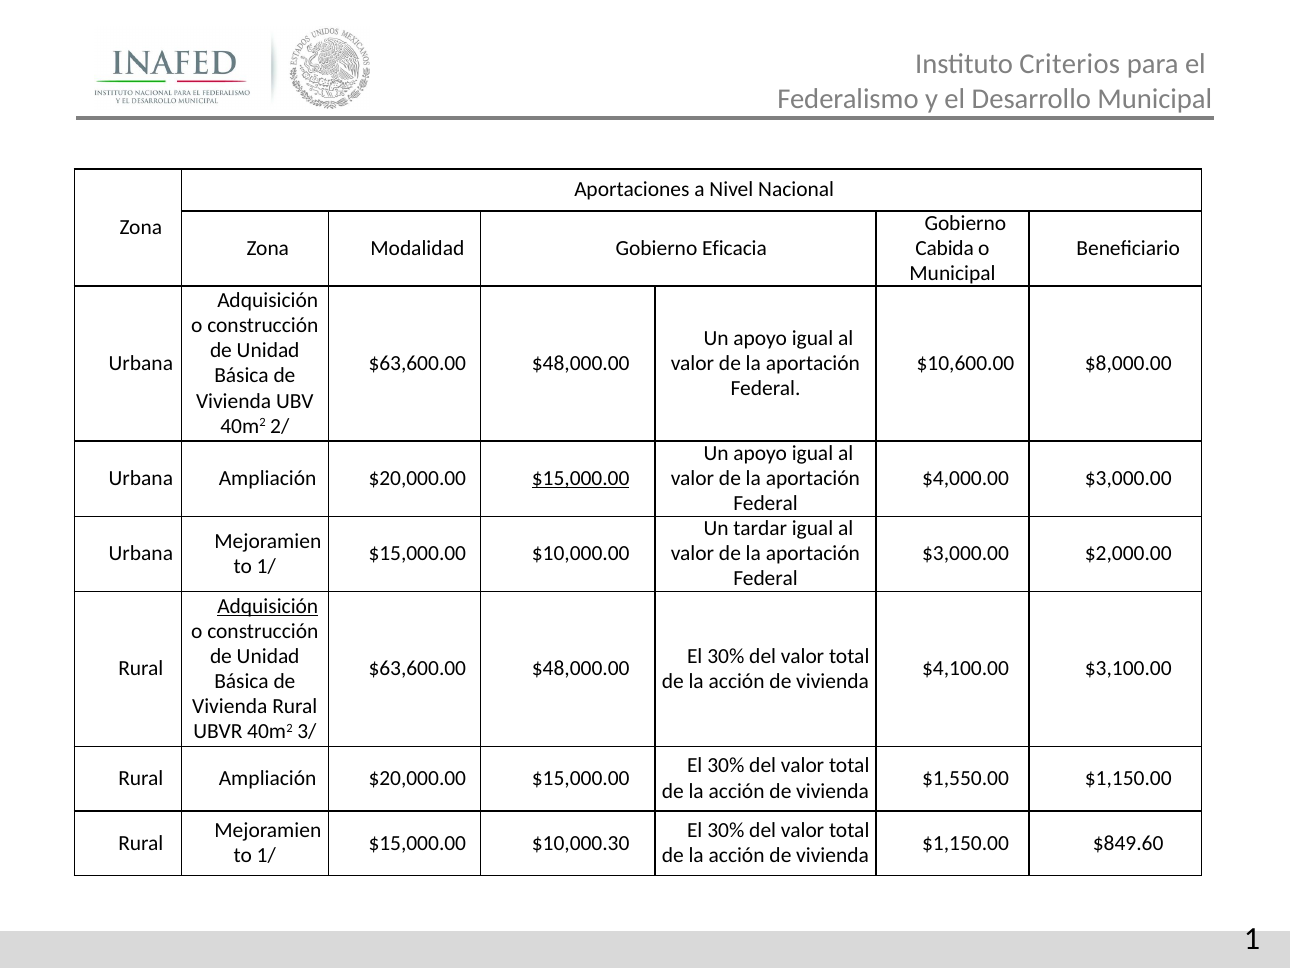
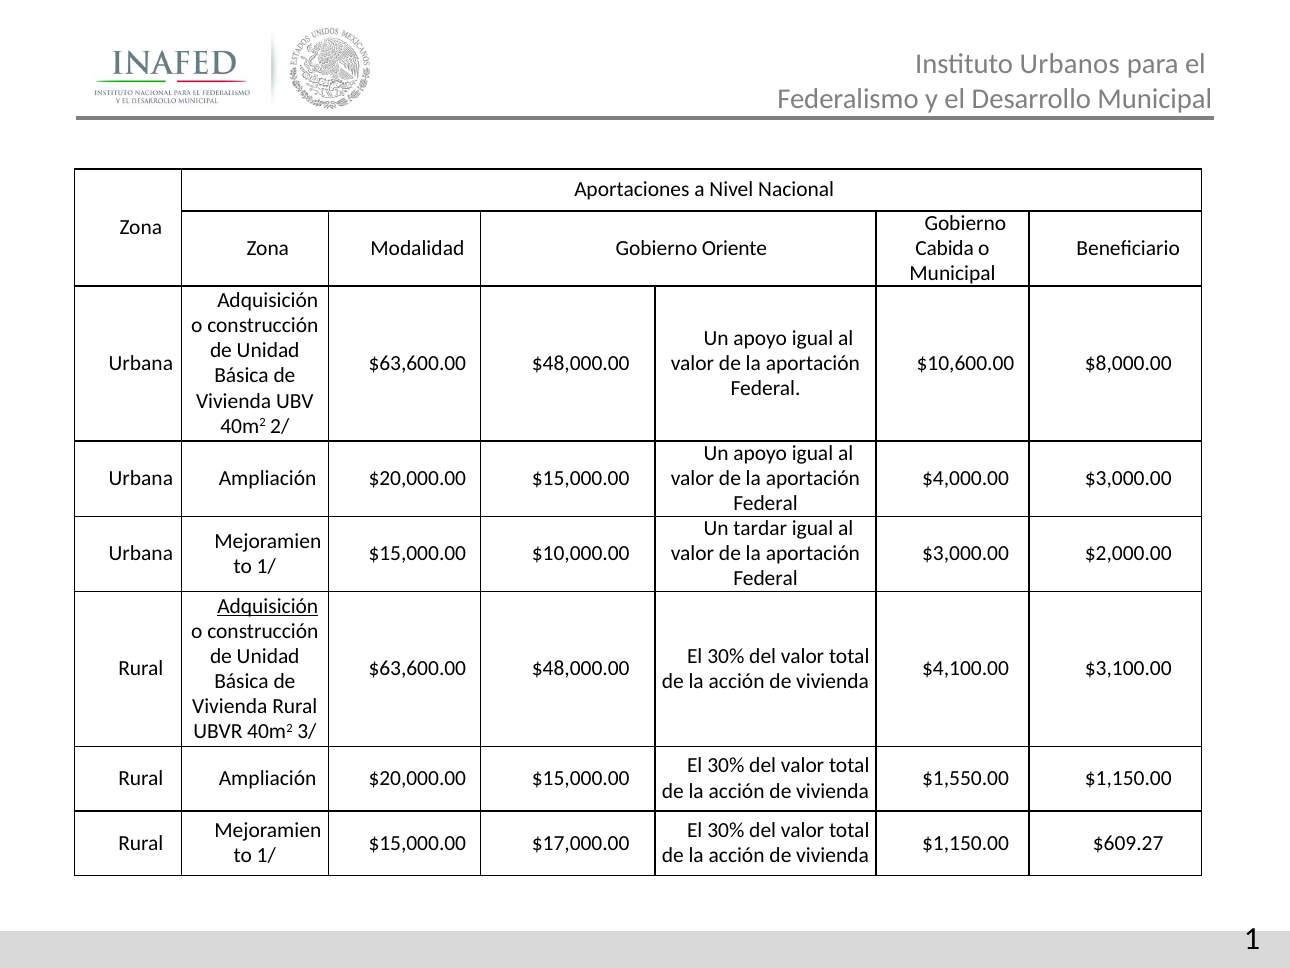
Criterios: Criterios -> Urbanos
Eficacia: Eficacia -> Oriente
$15,000.00 at (581, 478) underline: present -> none
$10,000.30: $10,000.30 -> $17,000.00
$849.60: $849.60 -> $609.27
